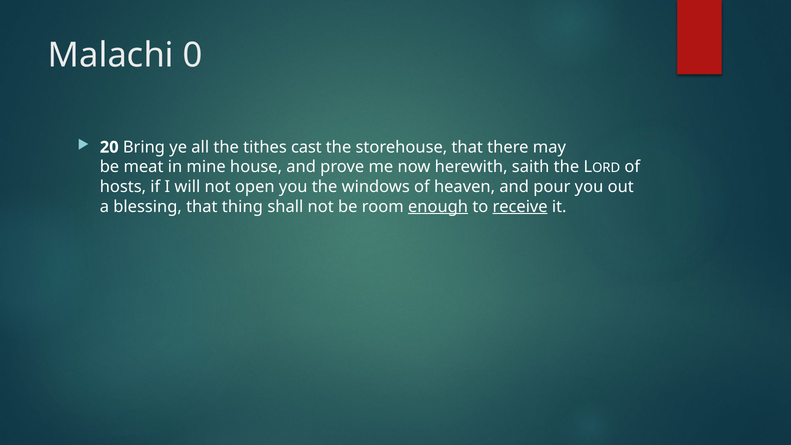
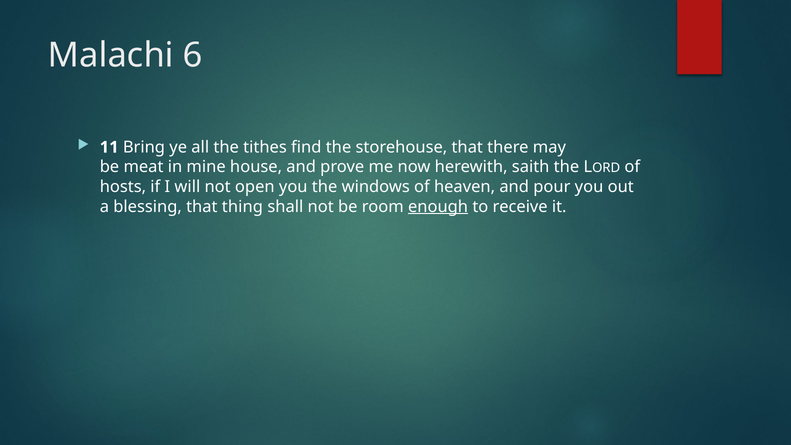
0: 0 -> 6
20: 20 -> 11
cast: cast -> find
receive underline: present -> none
